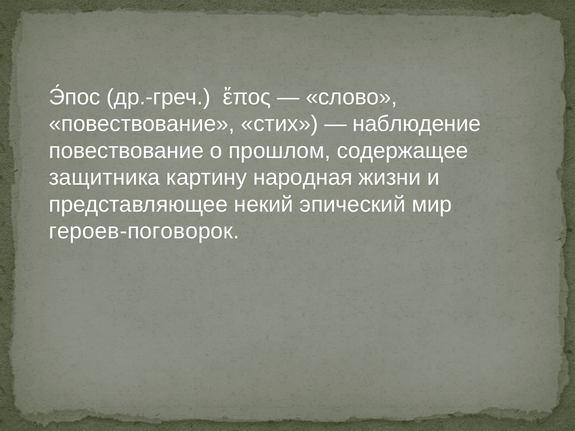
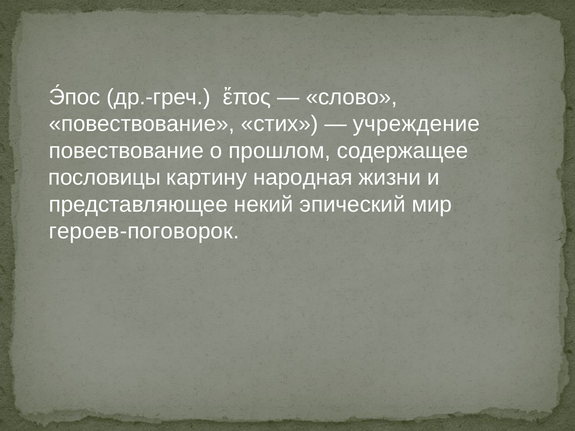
наблюдение: наблюдение -> учреждение
защитника: защитника -> пословицы
